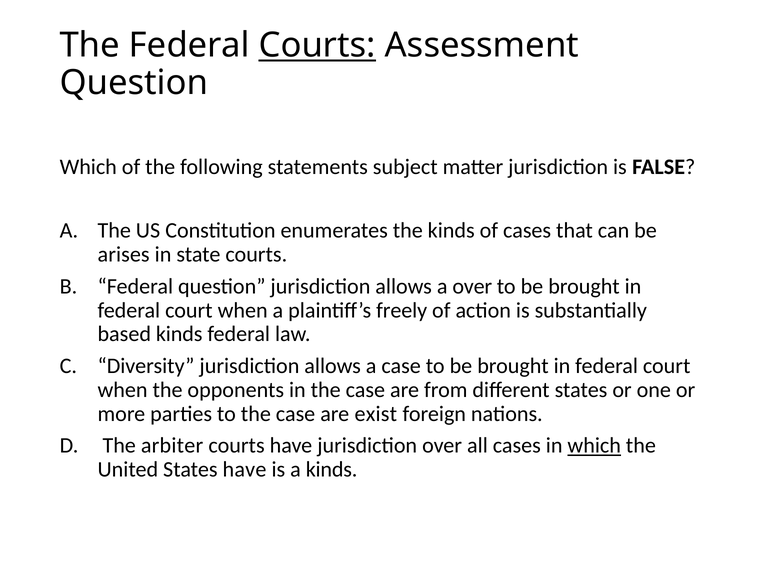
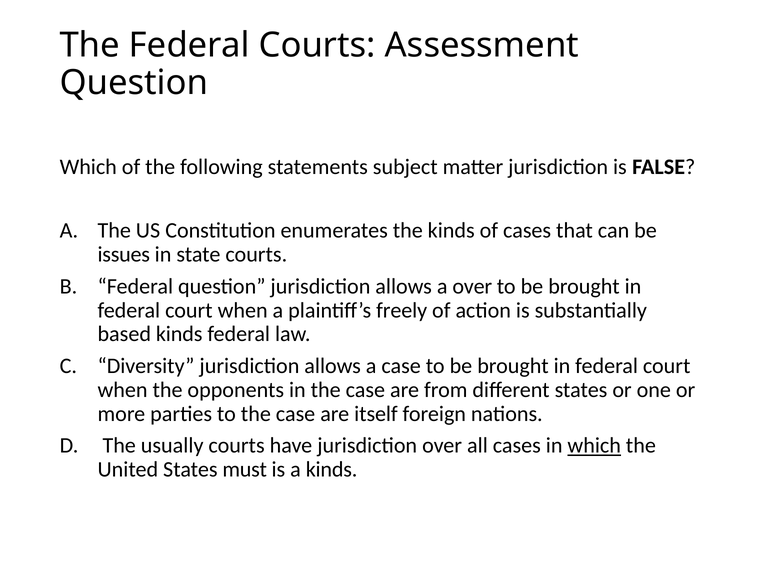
Courts at (317, 45) underline: present -> none
arises: arises -> issues
exist: exist -> itself
arbiter: arbiter -> usually
States have: have -> must
